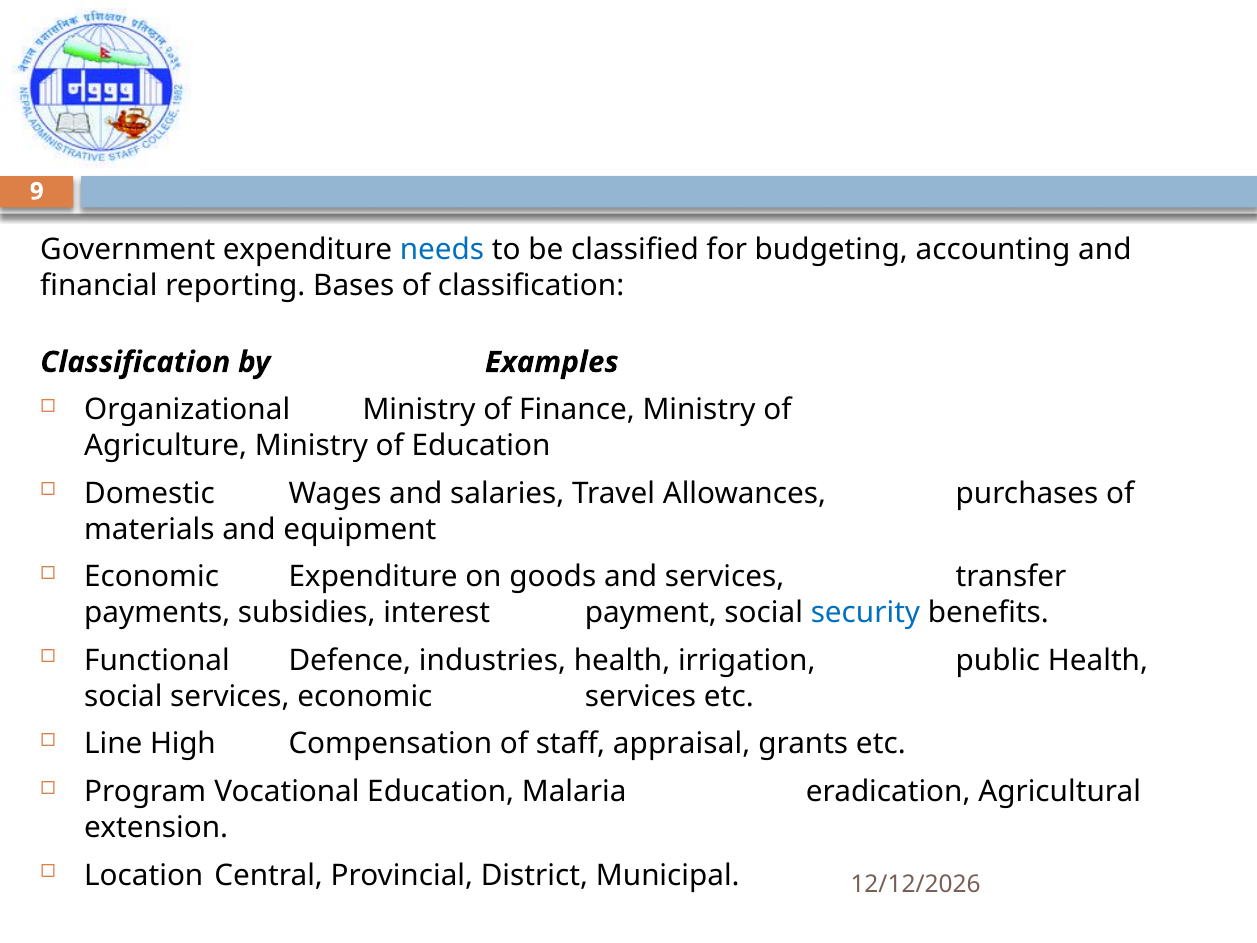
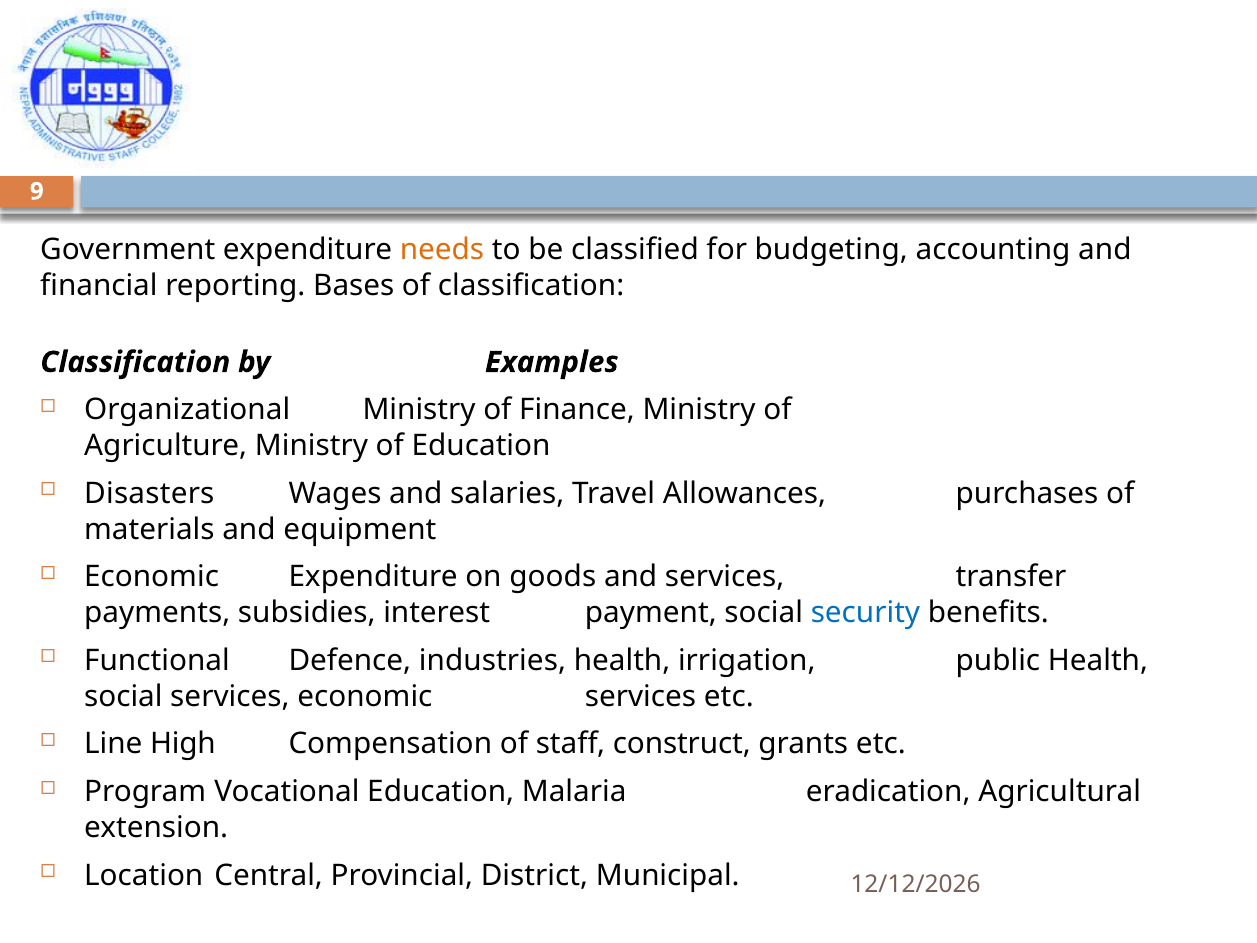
needs colour: blue -> orange
Domestic: Domestic -> Disasters
appraisal: appraisal -> construct
